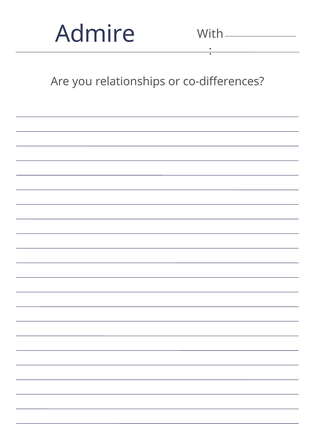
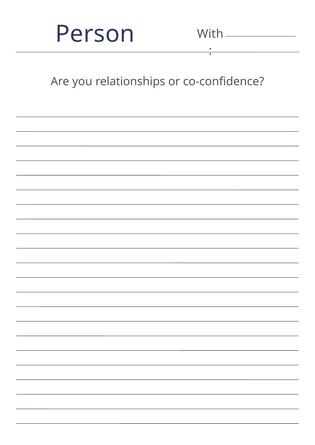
Admire: Admire -> Person
co-differences: co-differences -> co-confidence
